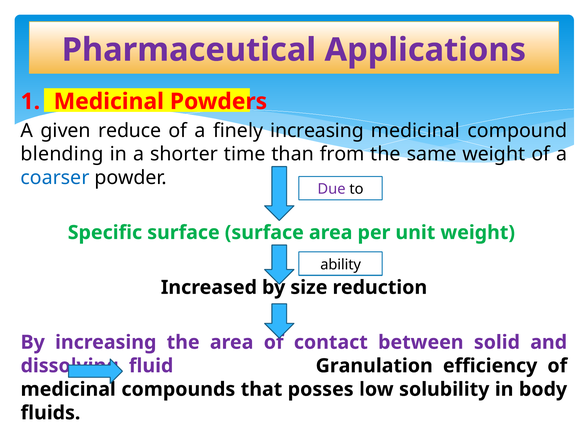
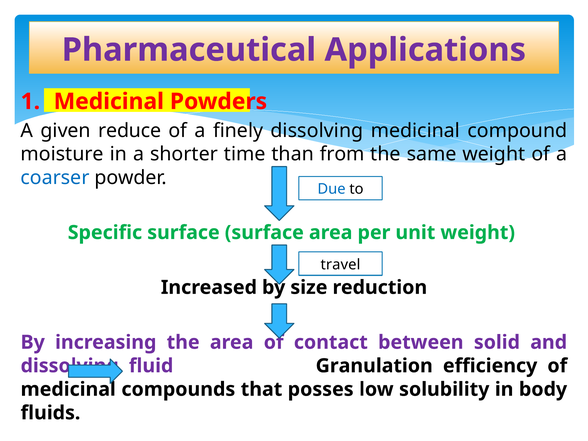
finely increasing: increasing -> dissolving
blending: blending -> moisture
Due colour: purple -> blue
ability: ability -> travel
